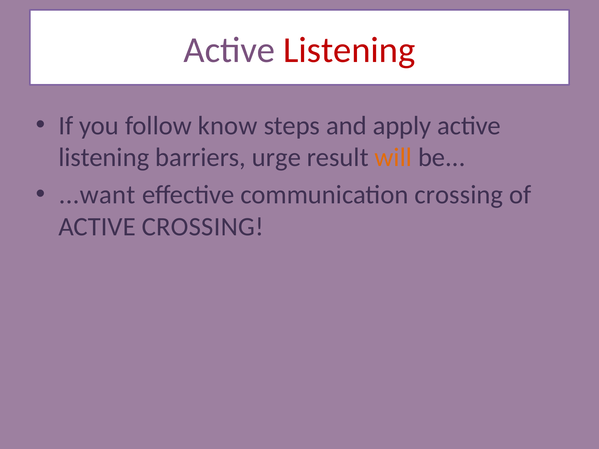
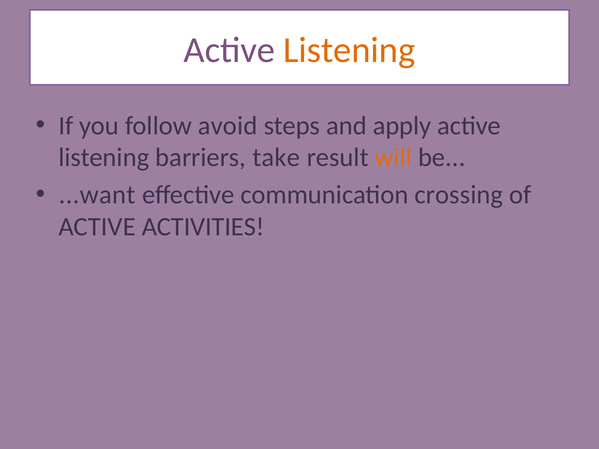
Listening at (349, 50) colour: red -> orange
know: know -> avoid
urge: urge -> take
ACTIVE CROSSING: CROSSING -> ACTIVITIES
